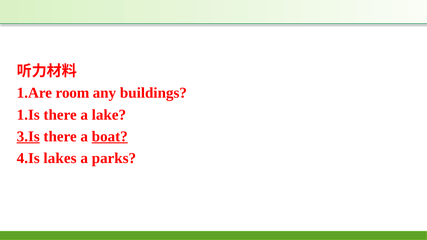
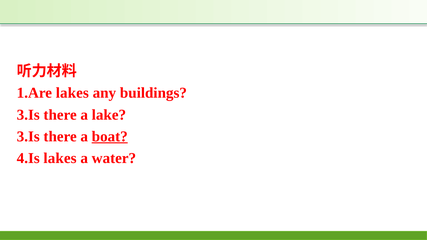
1.Are room: room -> lakes
1.Is at (28, 115): 1.Is -> 3.Is
3.Is at (28, 136) underline: present -> none
parks: parks -> water
